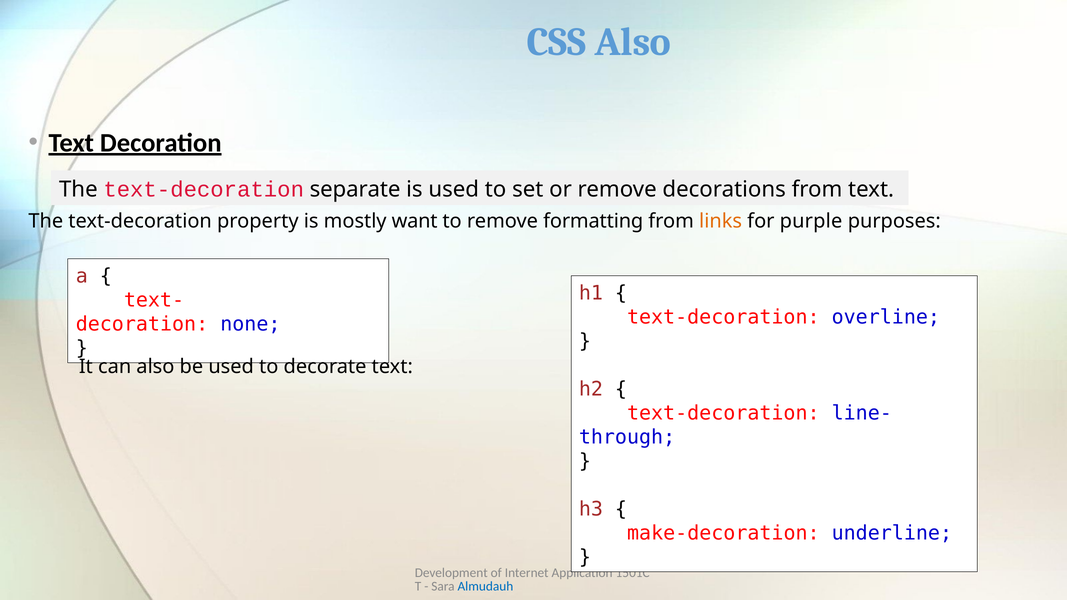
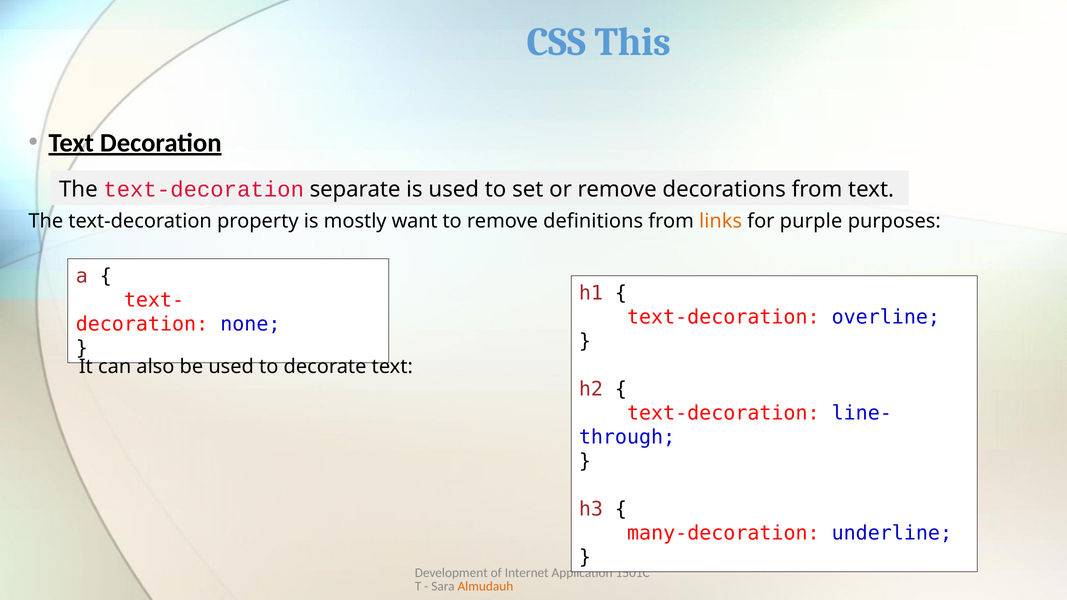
CSS Also: Also -> This
formatting: formatting -> definitions
make-decoration: make-decoration -> many-decoration
Almudauh colour: blue -> orange
